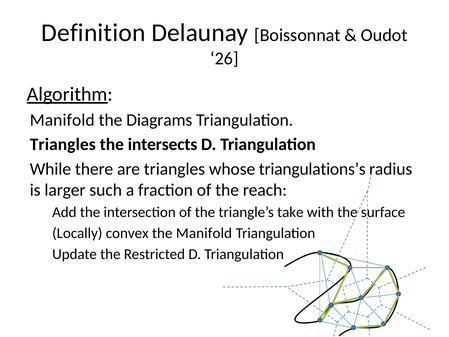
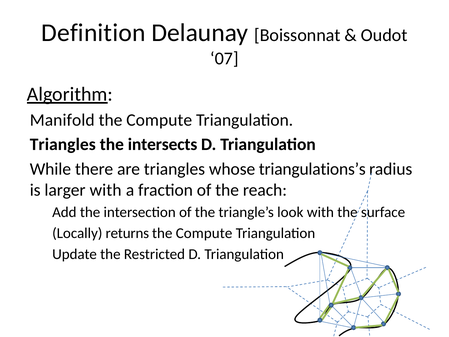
26: 26 -> 07
Diagrams at (159, 120): Diagrams -> Compute
larger such: such -> with
take: take -> look
convex: convex -> returns
Manifold at (204, 233): Manifold -> Compute
